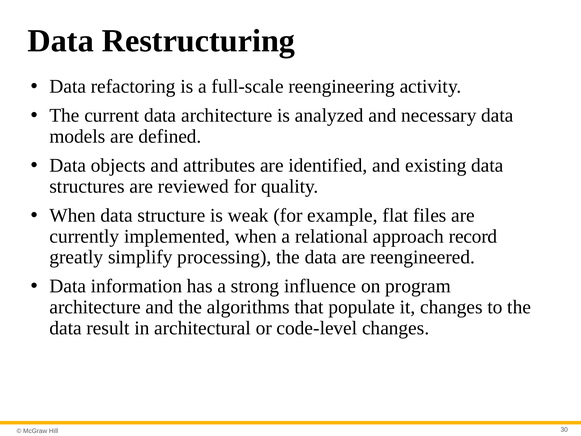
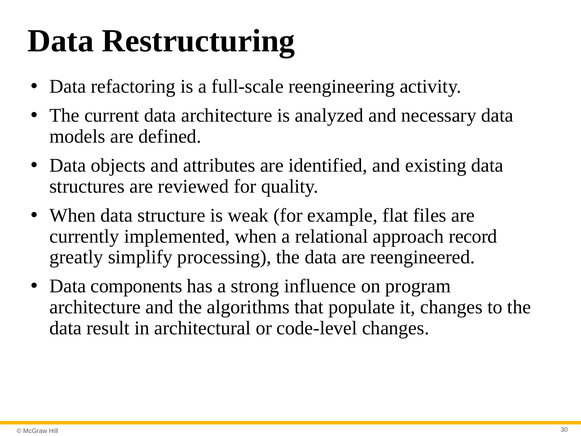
information: information -> components
